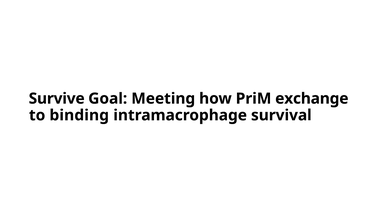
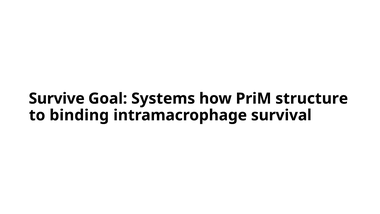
Meeting: Meeting -> Systems
exchange: exchange -> structure
